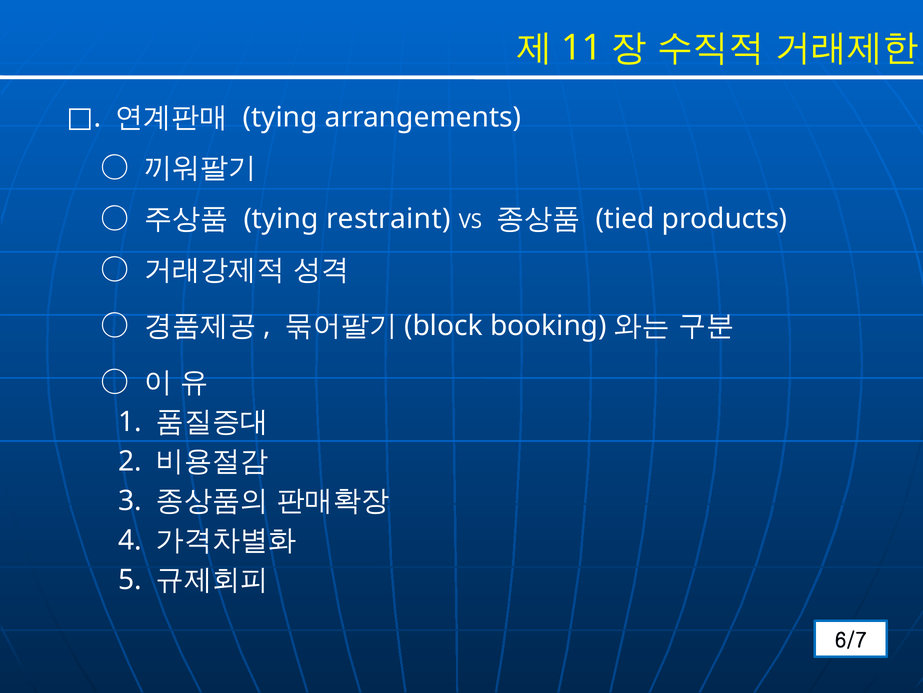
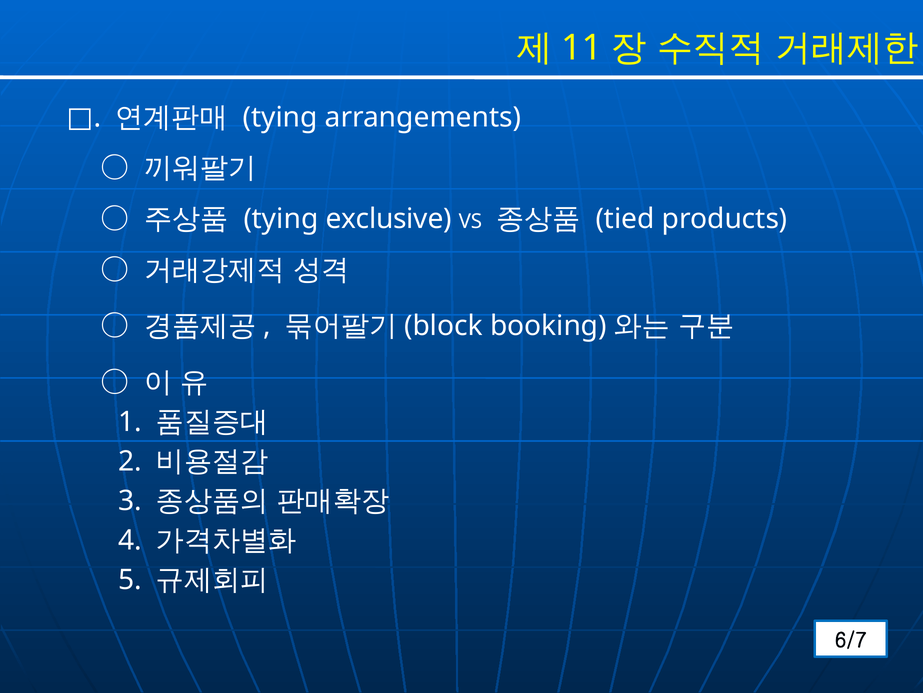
restraint: restraint -> exclusive
